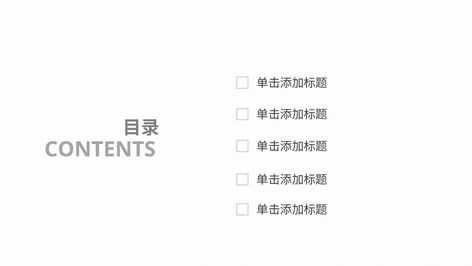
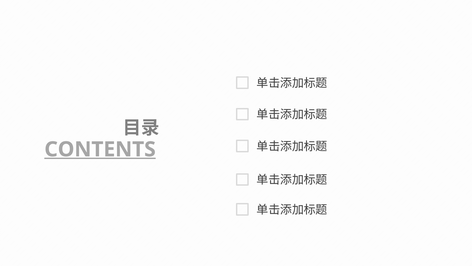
CONTENTS underline: none -> present
